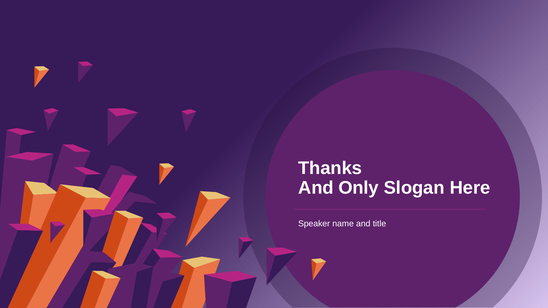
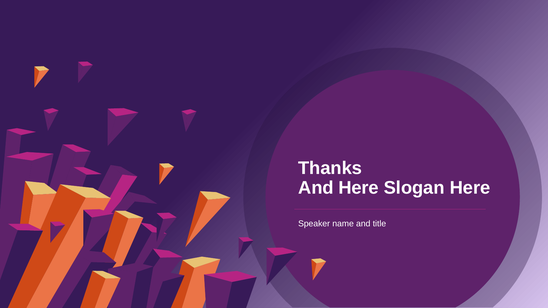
And Only: Only -> Here
